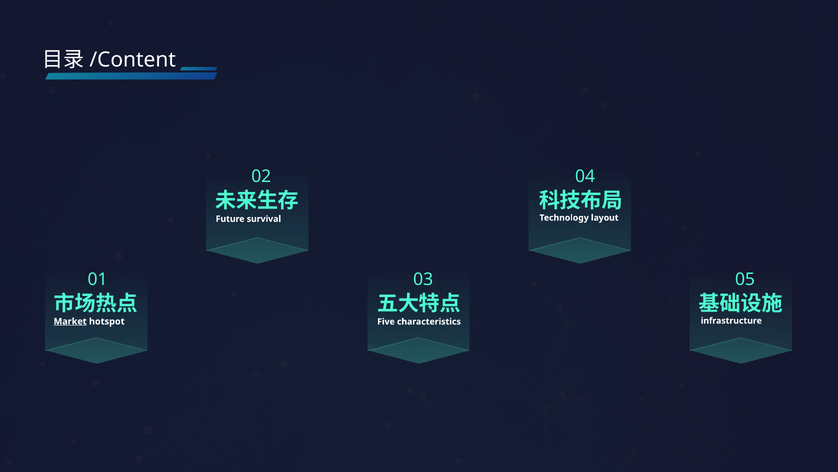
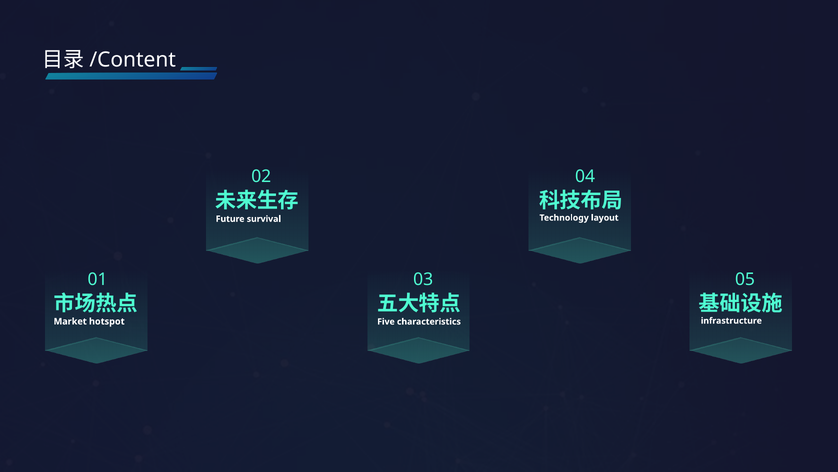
Market underline: present -> none
